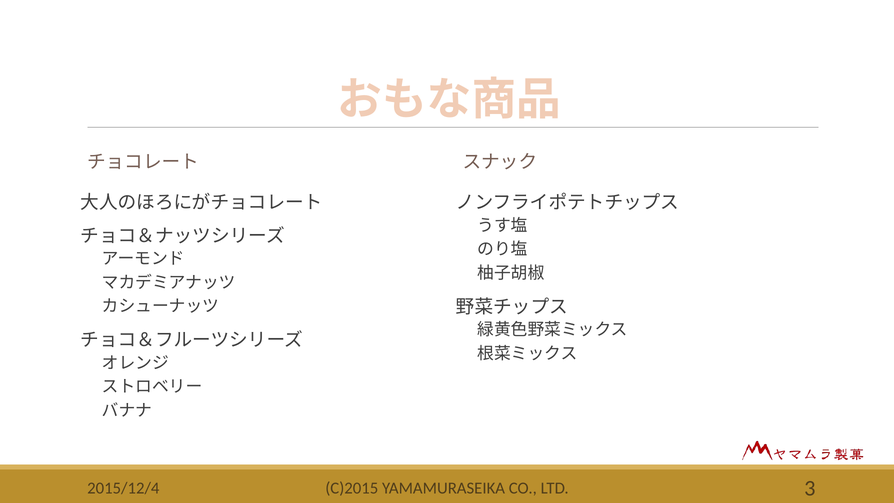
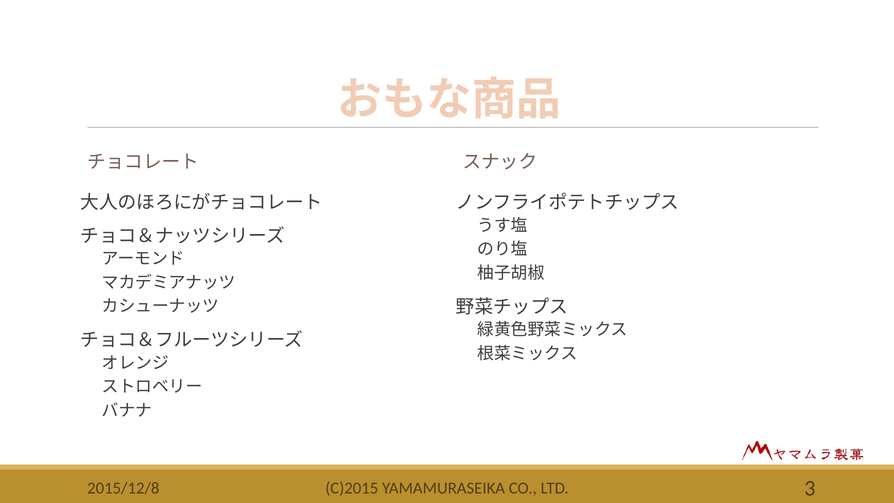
2015/12/4: 2015/12/4 -> 2015/12/8
